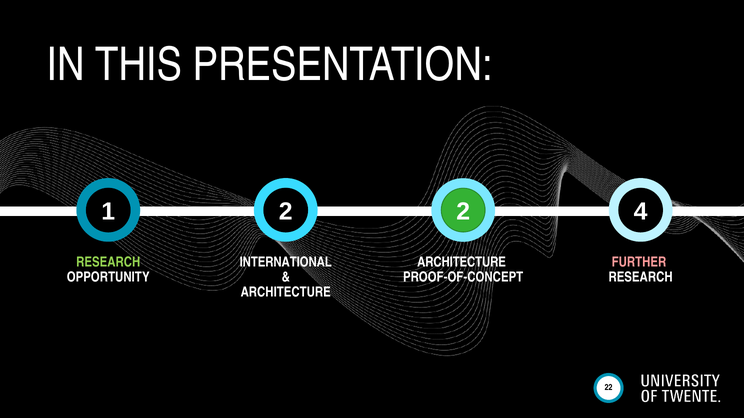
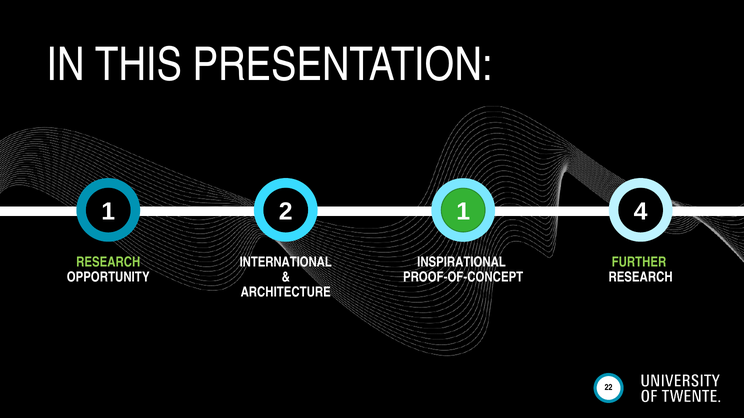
2 2: 2 -> 1
ARCHITECTURE at (462, 262): ARCHITECTURE -> INSPIRATIONAL
FURTHER colour: pink -> light green
